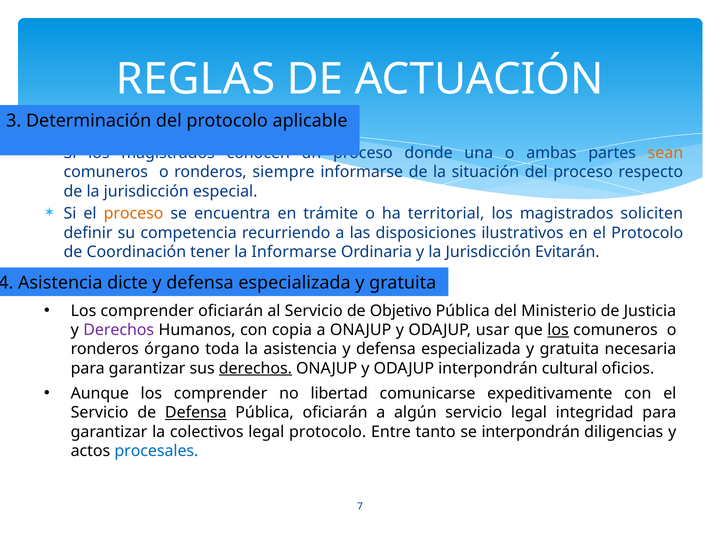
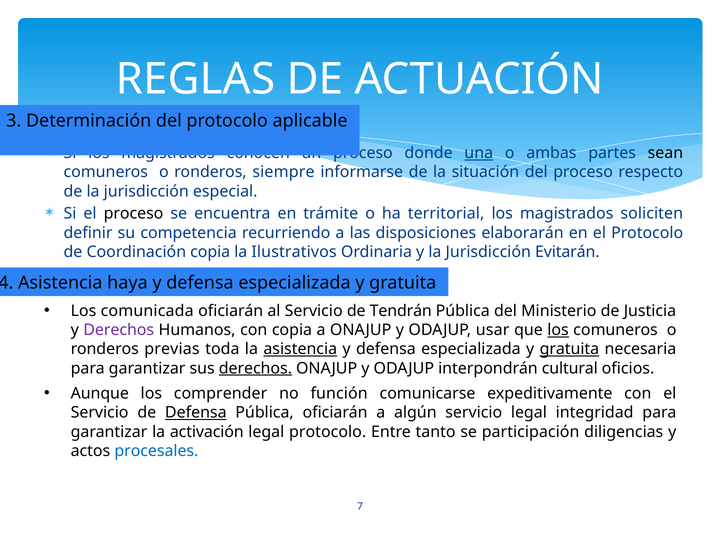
una underline: none -> present
sean colour: orange -> black
proceso at (134, 214) colour: orange -> black
ilustrativos: ilustrativos -> elaborarán
Coordinación tener: tener -> copia
la Informarse: Informarse -> Ilustrativos
dicte: dicte -> haya
comprender at (147, 311): comprender -> comunicada
Objetivo: Objetivo -> Tendrán
órgano: órgano -> previas
asistencia at (300, 349) underline: none -> present
gratuita at (569, 349) underline: none -> present
libertad: libertad -> función
colectivos: colectivos -> activación
se interpondrán: interpondrán -> participación
